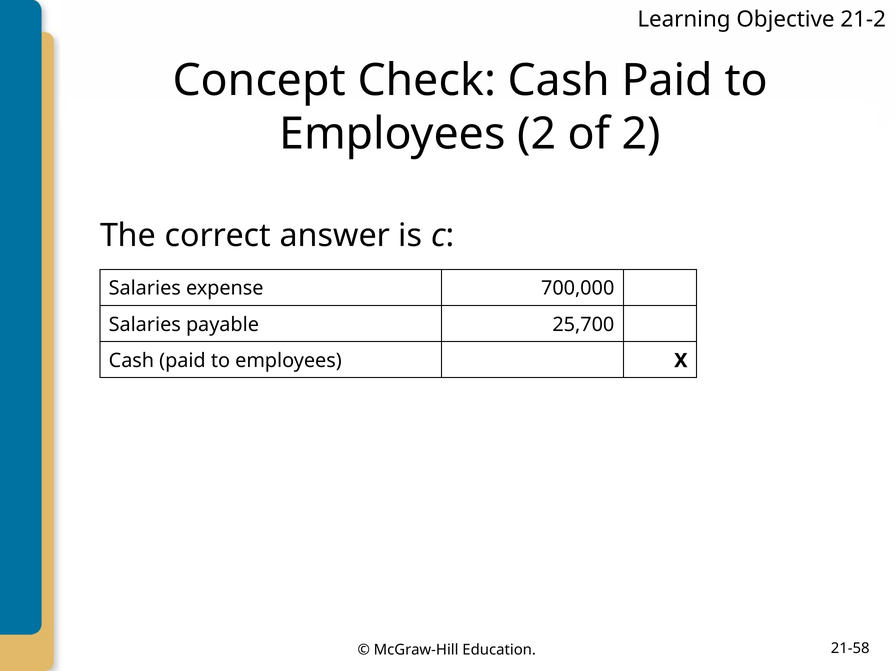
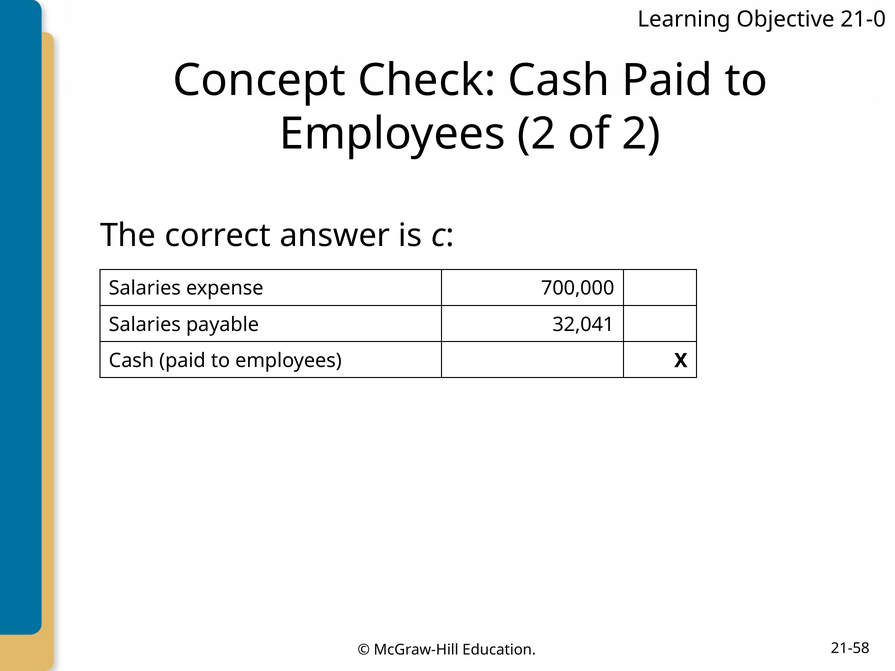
21-2: 21-2 -> 21-0
25,700: 25,700 -> 32,041
